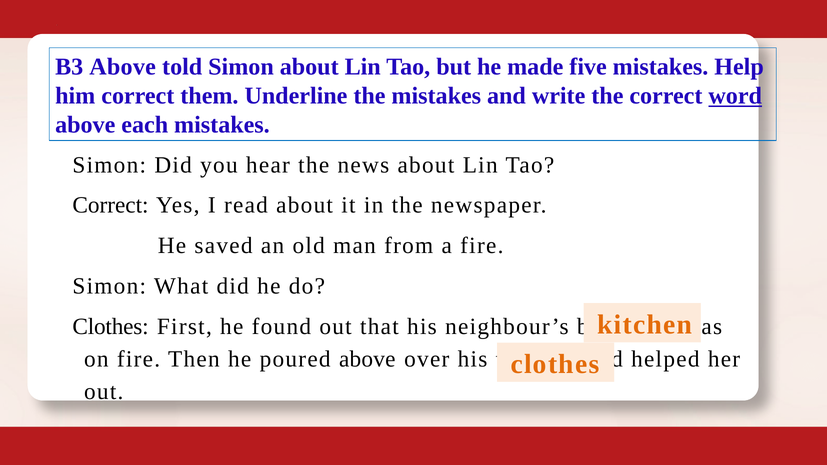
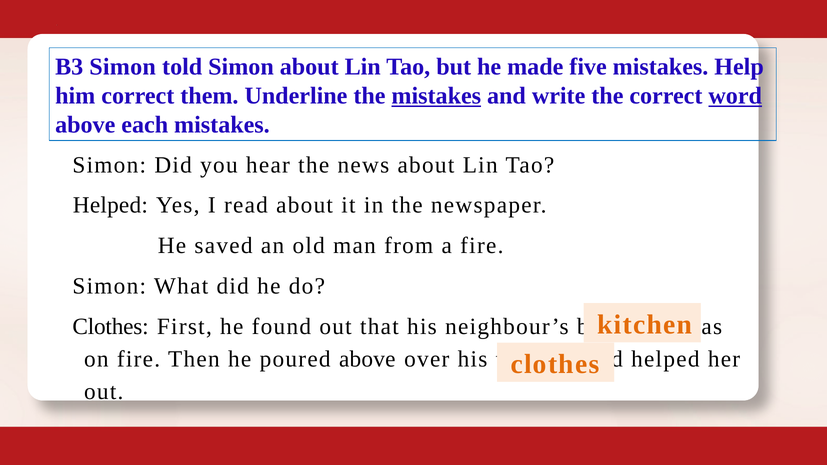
B3 Above: Above -> Simon
mistakes at (436, 96) underline: none -> present
Correct at (110, 205): Correct -> Helped
